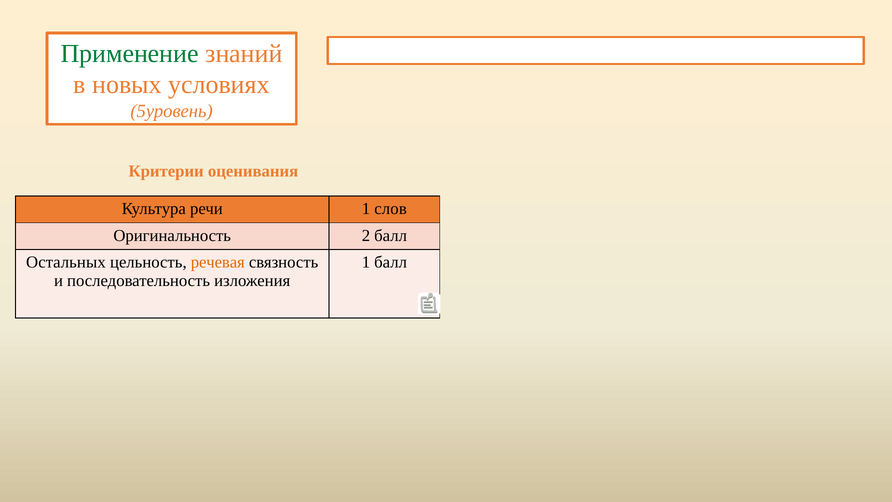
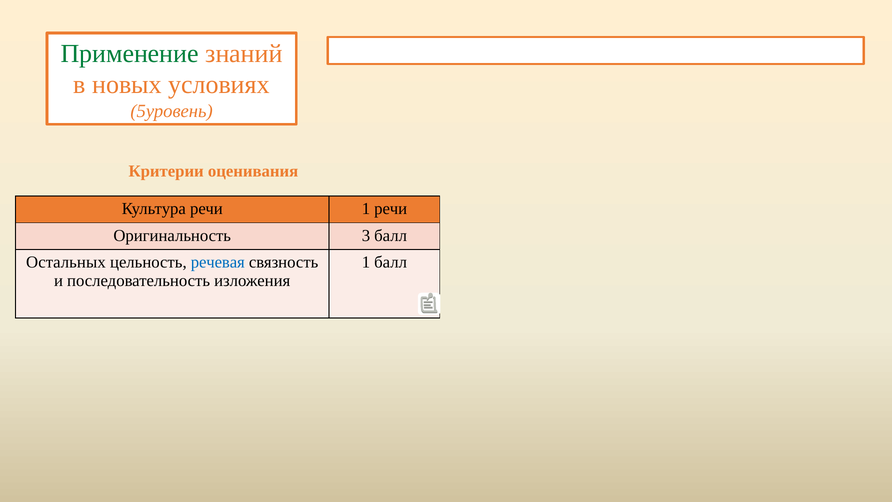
1 слов: слов -> речи
2: 2 -> 3
речевая colour: orange -> blue
